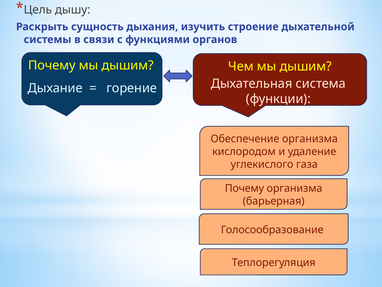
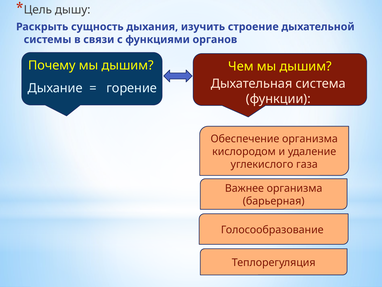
Почему at (244, 188): Почему -> Важнее
